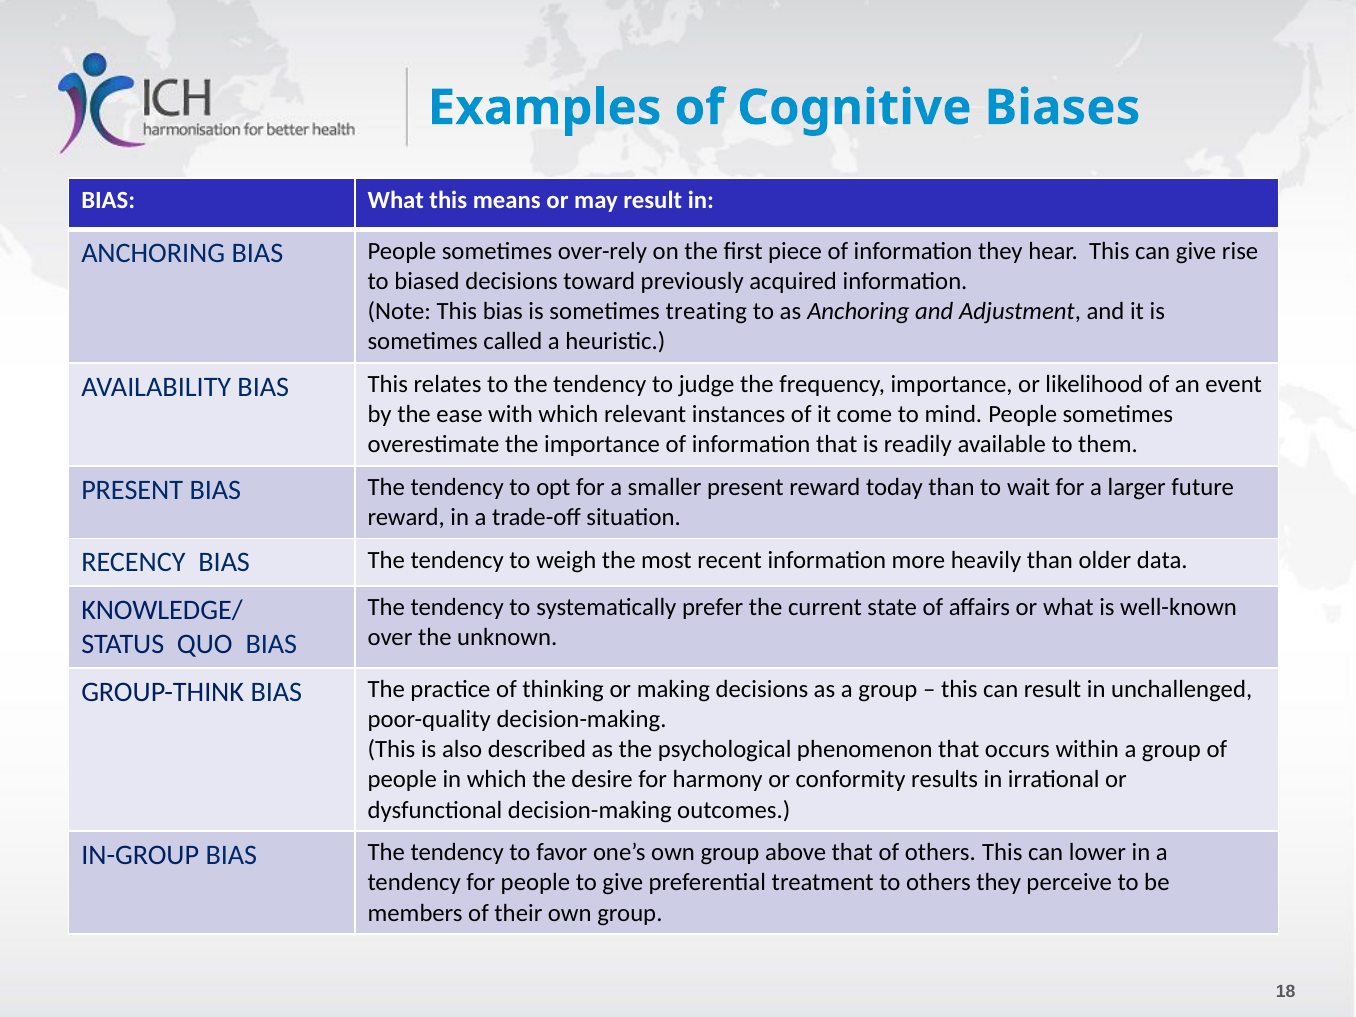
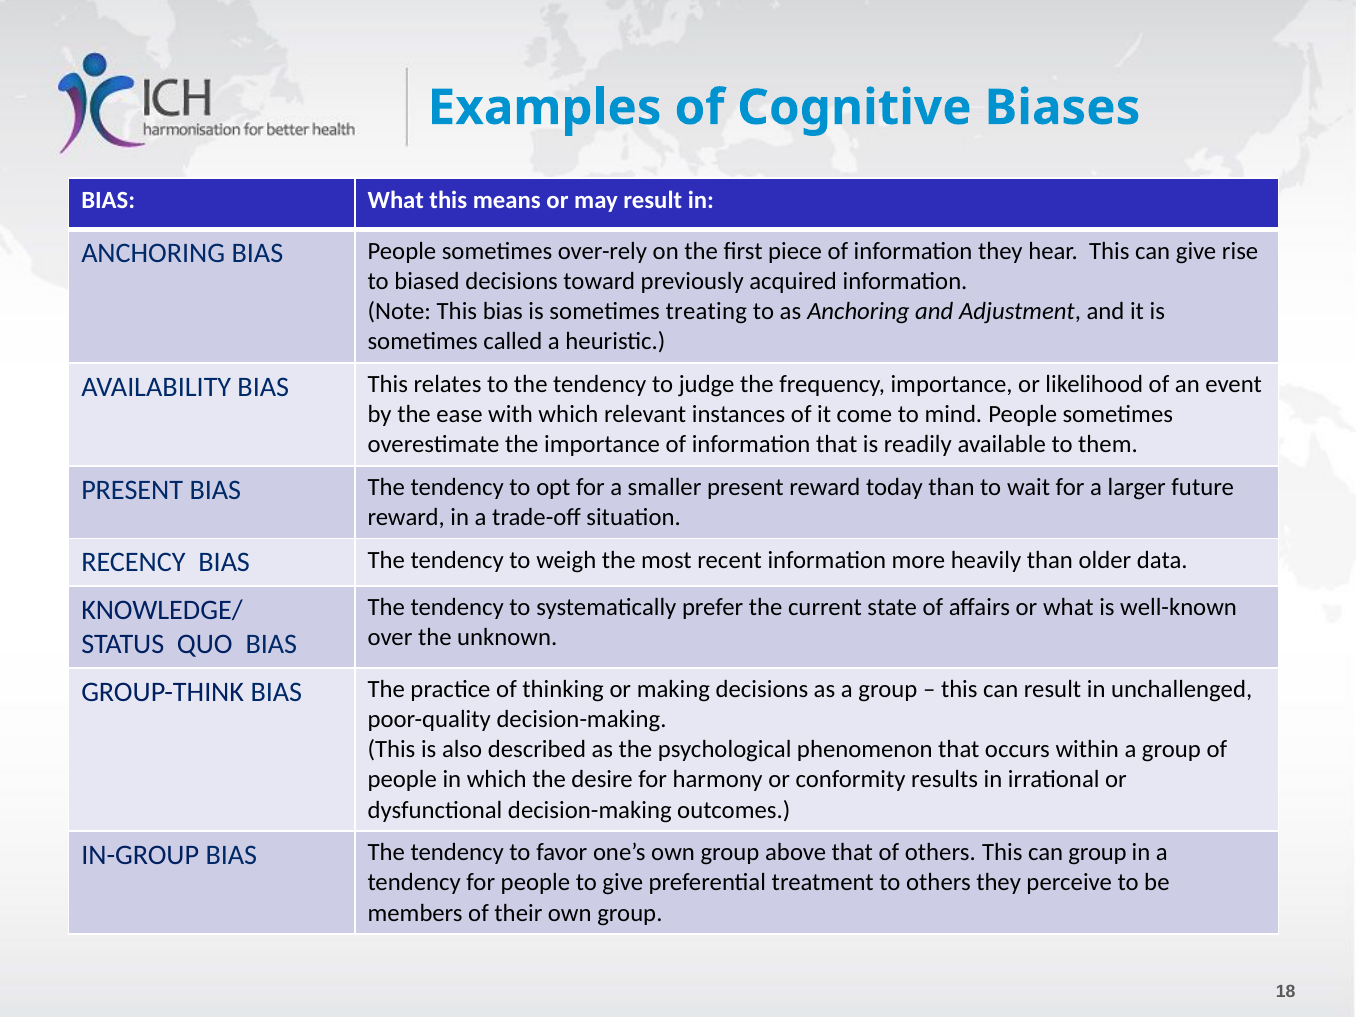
can lower: lower -> group
